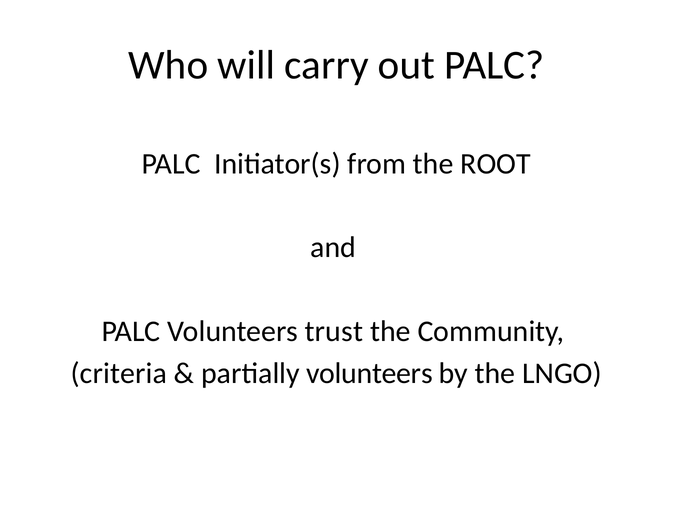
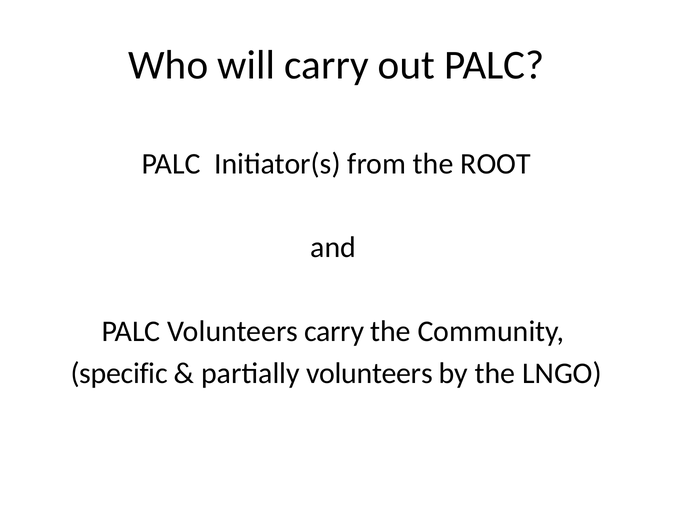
Volunteers trust: trust -> carry
criteria: criteria -> specific
